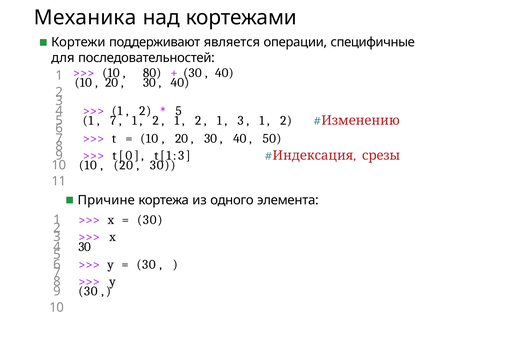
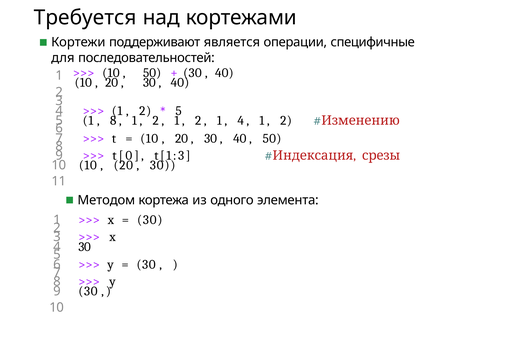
Механика: Механика -> Требуется
80 at (152, 73): 80 -> 50
7 at (113, 120): 7 -> 8
3 at (241, 120): 3 -> 4
Причине: Причине -> Методом
